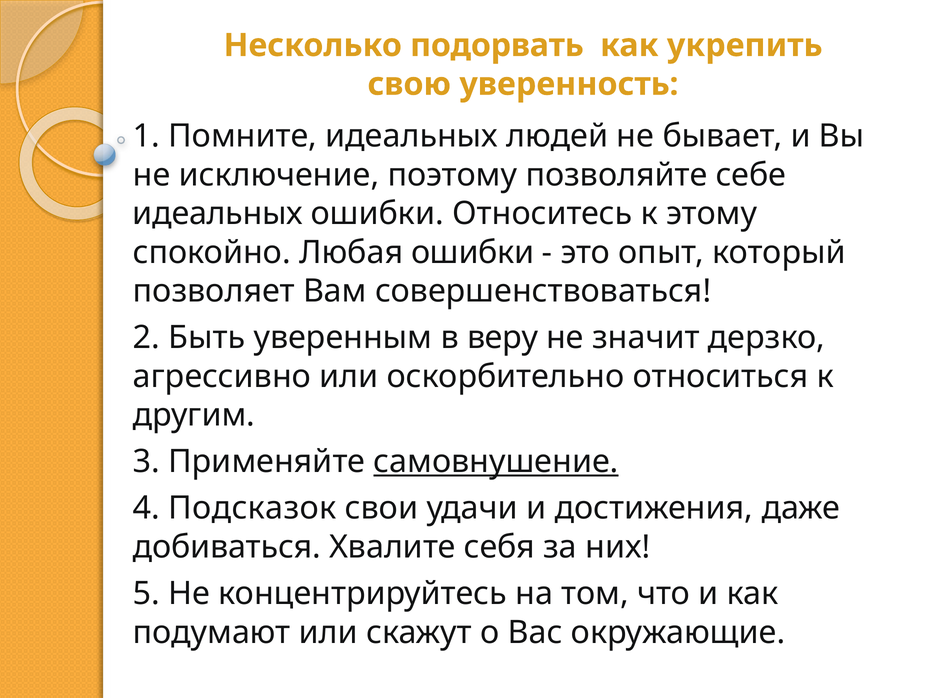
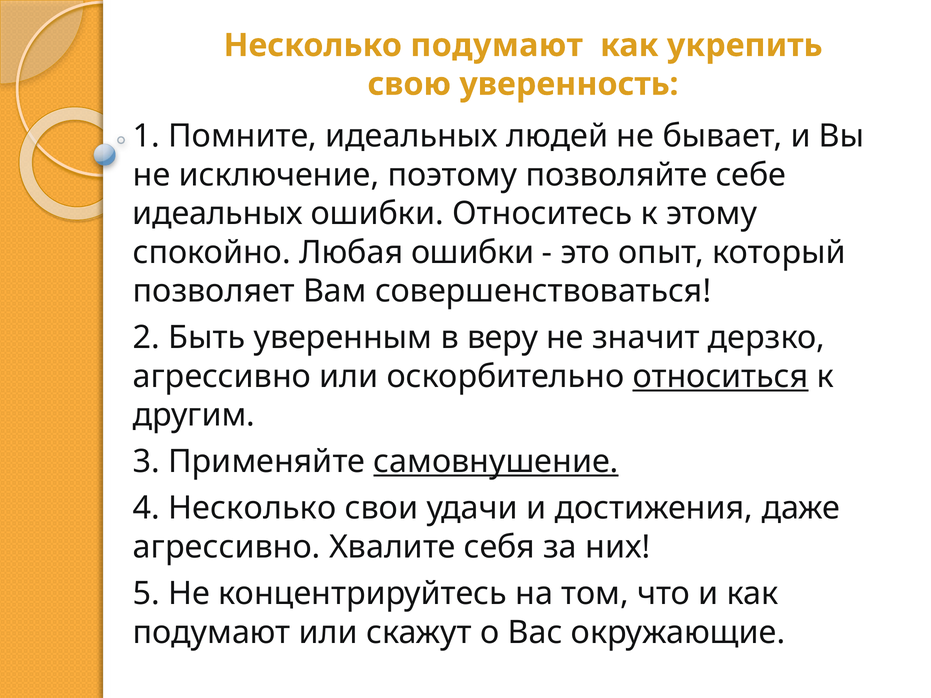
Несколько подорвать: подорвать -> подумают
относиться underline: none -> present
4 Подсказок: Подсказок -> Несколько
добиваться at (227, 547): добиваться -> агрессивно
